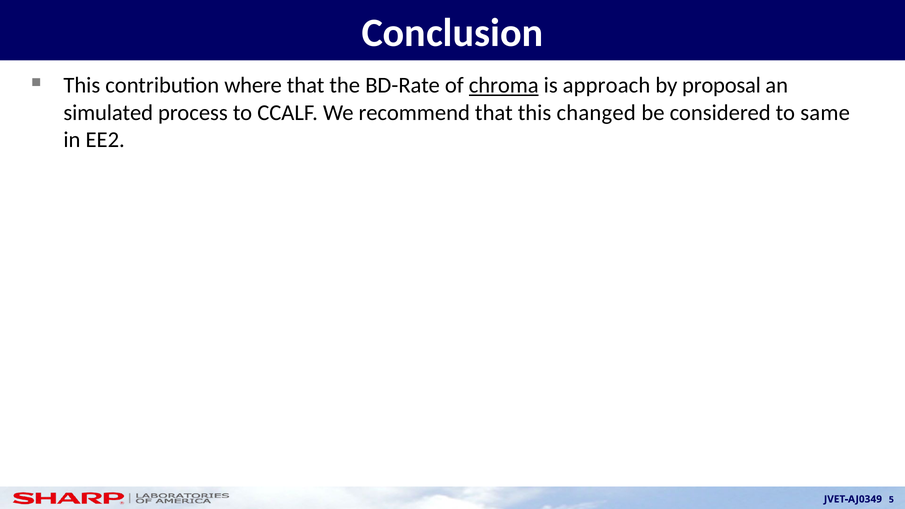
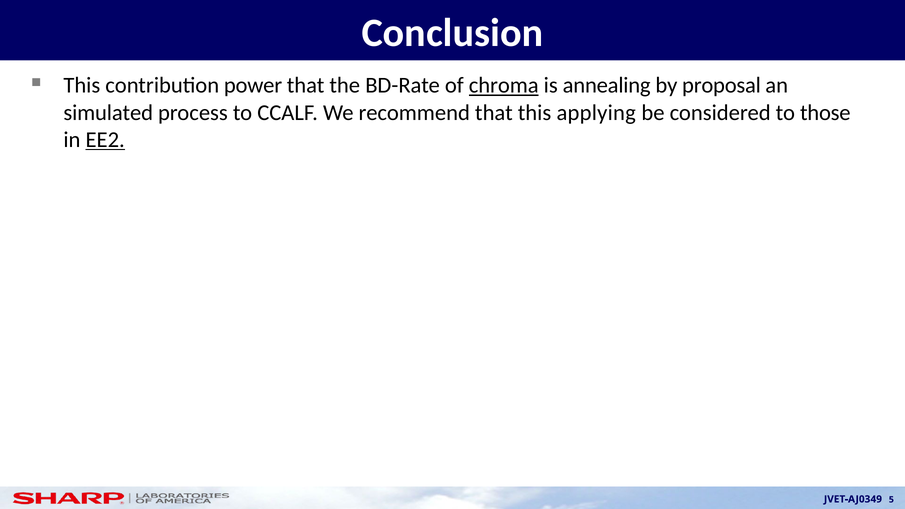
where: where -> power
approach: approach -> annealing
changed: changed -> applying
same: same -> those
EE2 underline: none -> present
